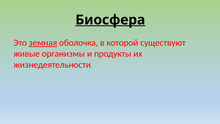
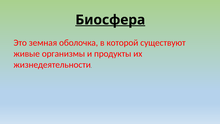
земная underline: present -> none
